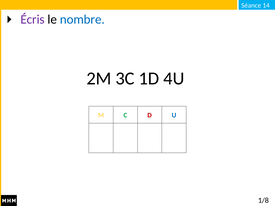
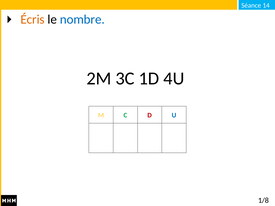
Écris colour: purple -> orange
